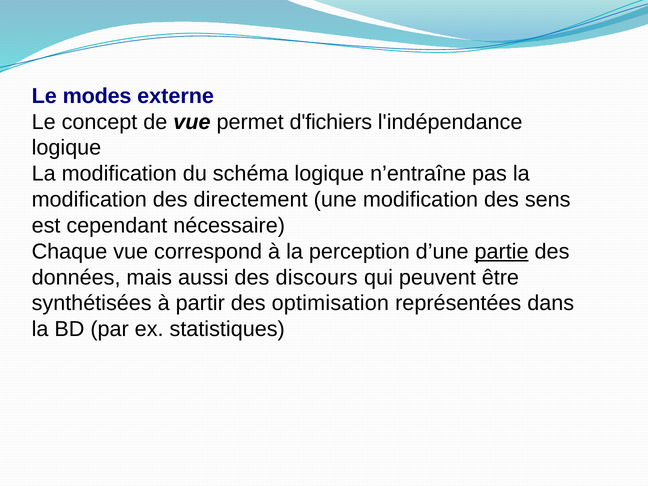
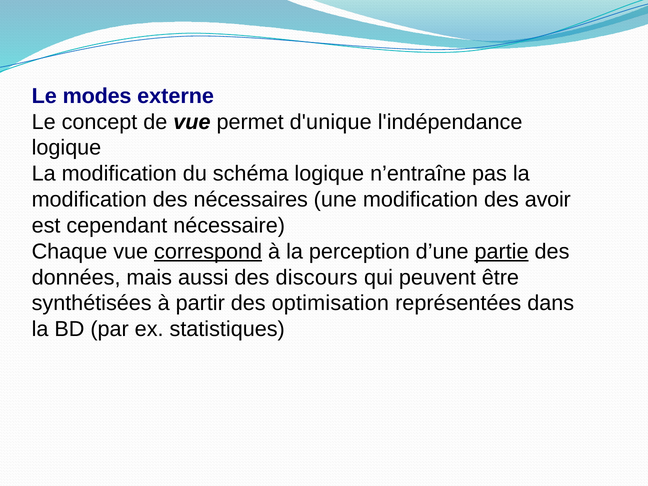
d'fichiers: d'fichiers -> d'unique
directement: directement -> nécessaires
sens: sens -> avoir
correspond underline: none -> present
